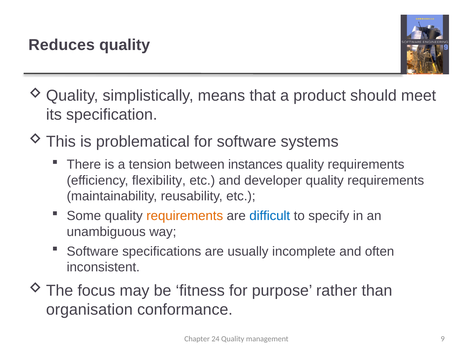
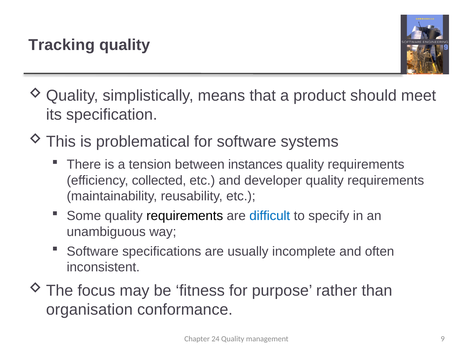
Reduces: Reduces -> Tracking
flexibility: flexibility -> collected
requirements at (185, 216) colour: orange -> black
